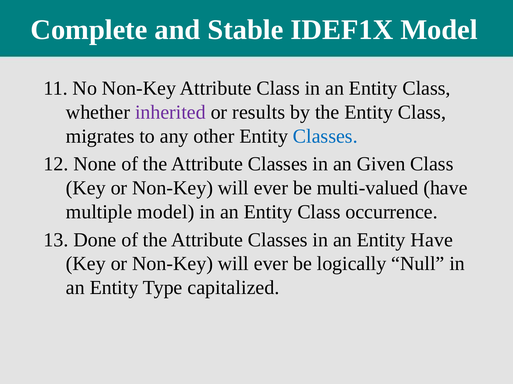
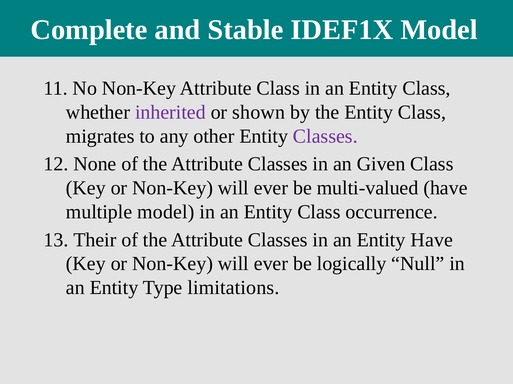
results: results -> shown
Classes at (325, 136) colour: blue -> purple
Done: Done -> Their
capitalized: capitalized -> limitations
